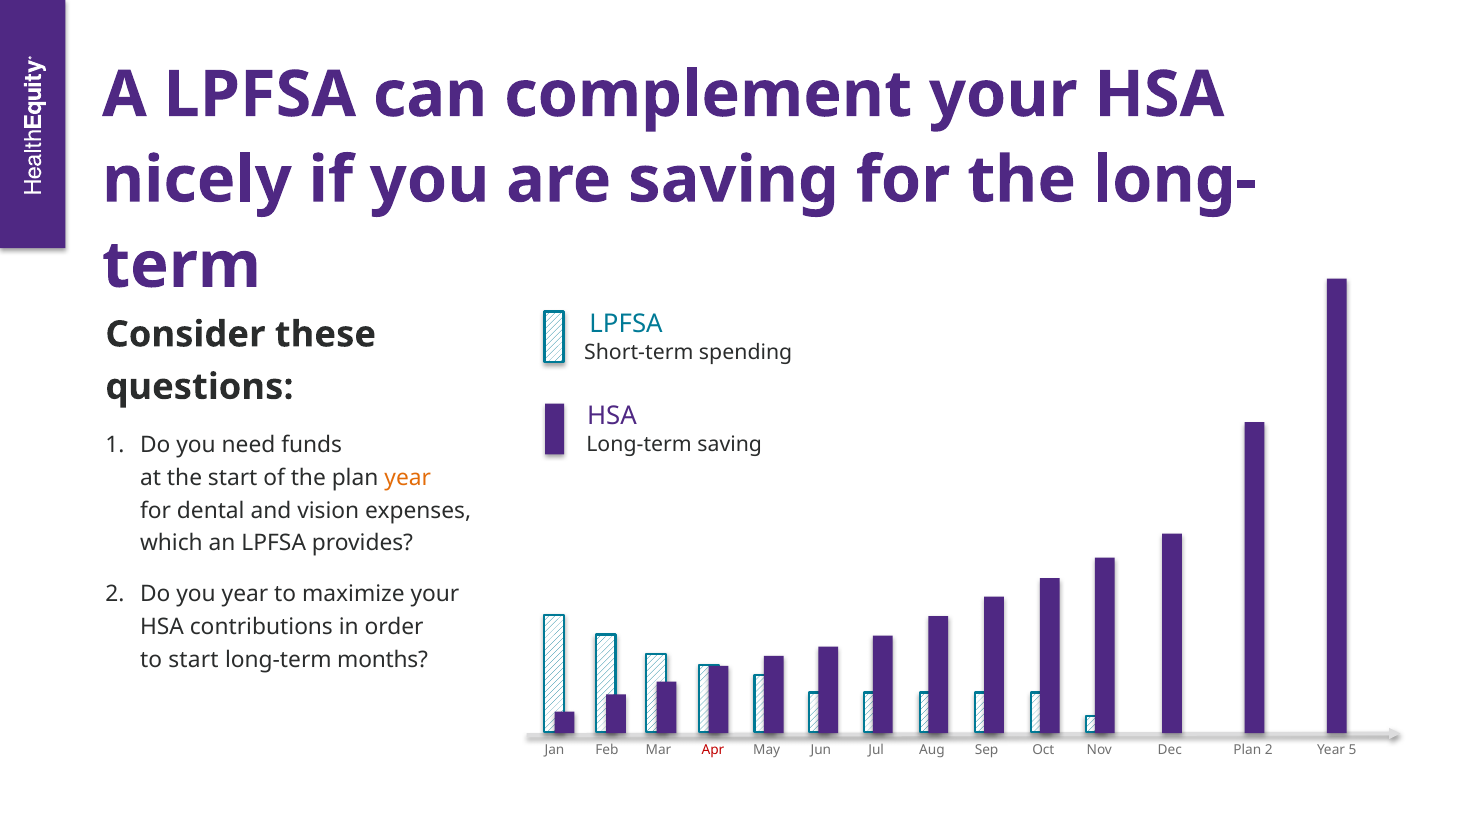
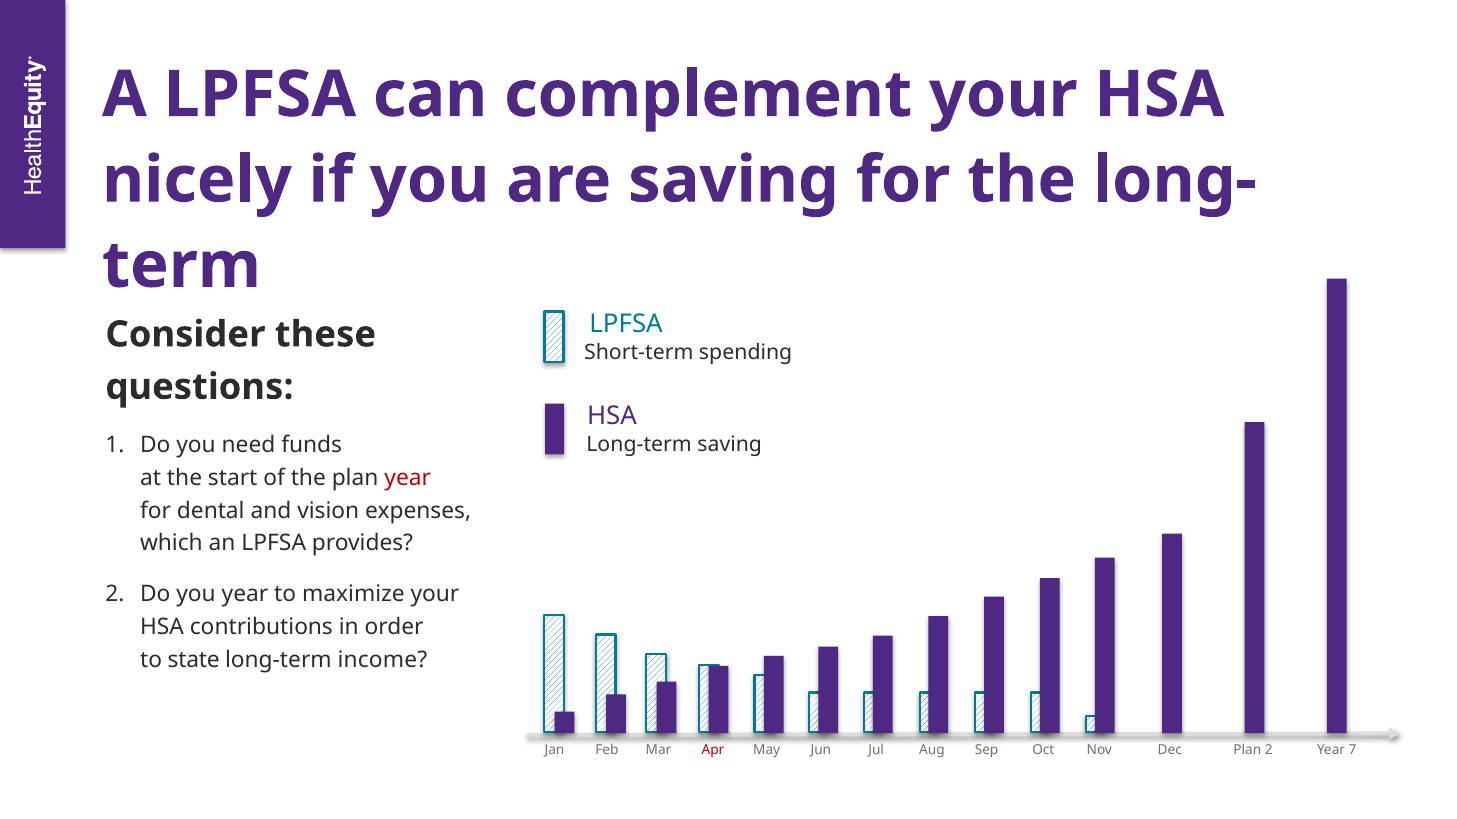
year at (408, 478) colour: orange -> red
to start: start -> state
months: months -> income
5: 5 -> 7
